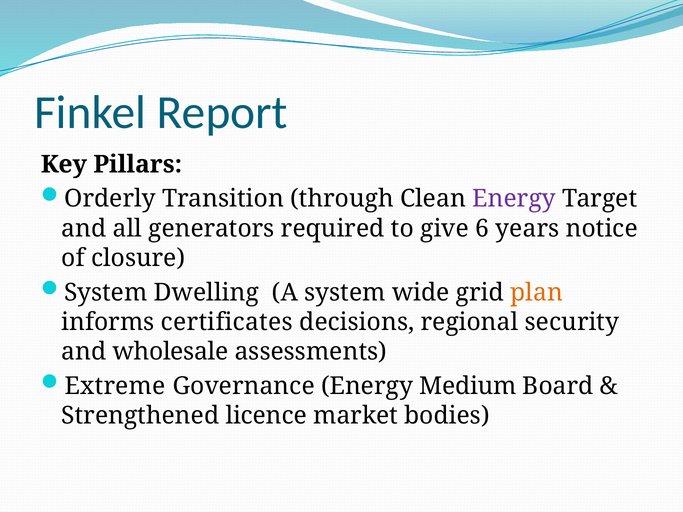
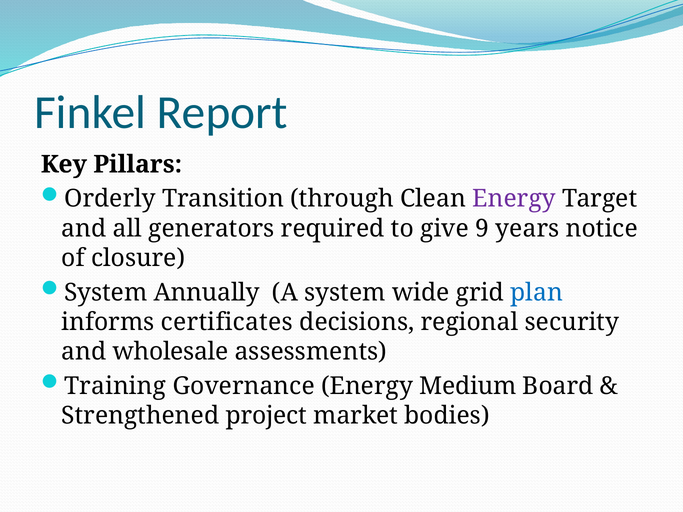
6: 6 -> 9
Dwelling: Dwelling -> Annually
plan colour: orange -> blue
Extreme: Extreme -> Training
licence: licence -> project
